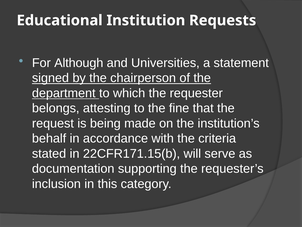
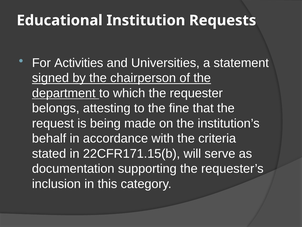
Although: Although -> Activities
